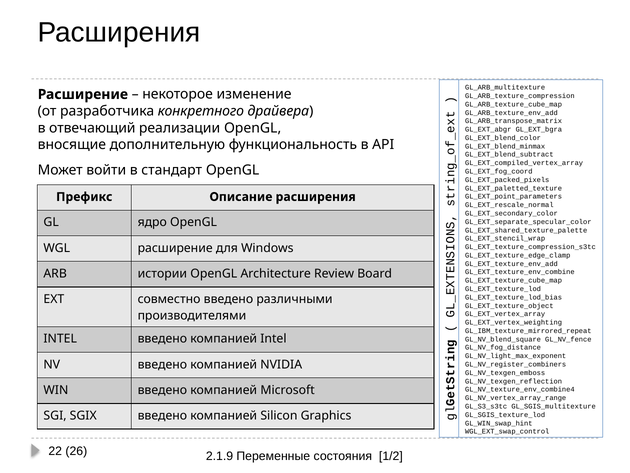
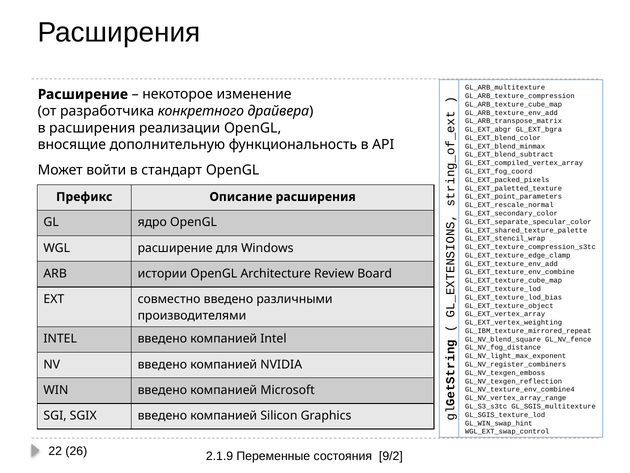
в отвечающий: отвечающий -> расширения
1/2: 1/2 -> 9/2
